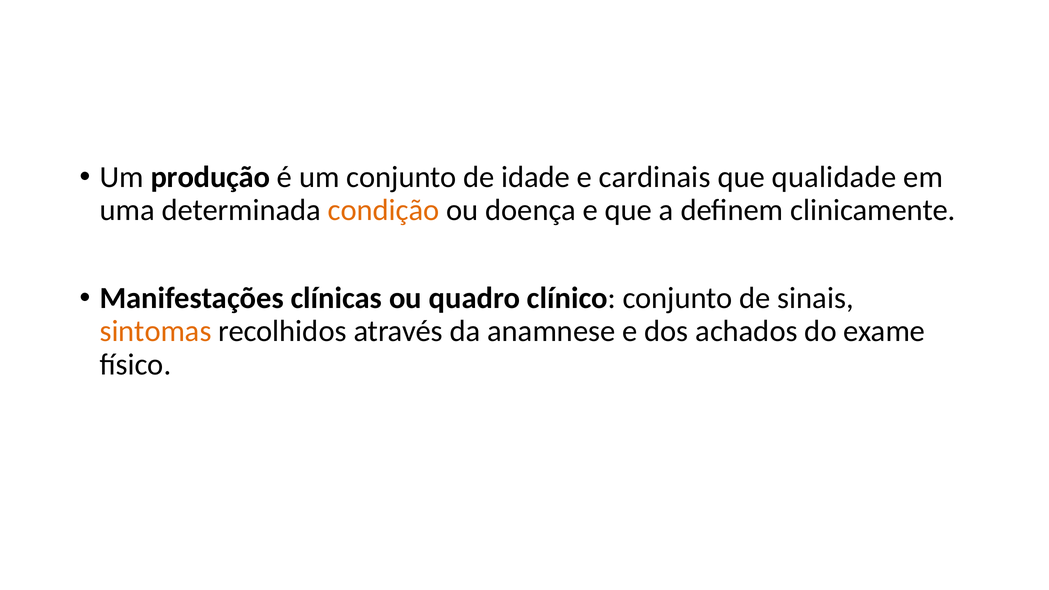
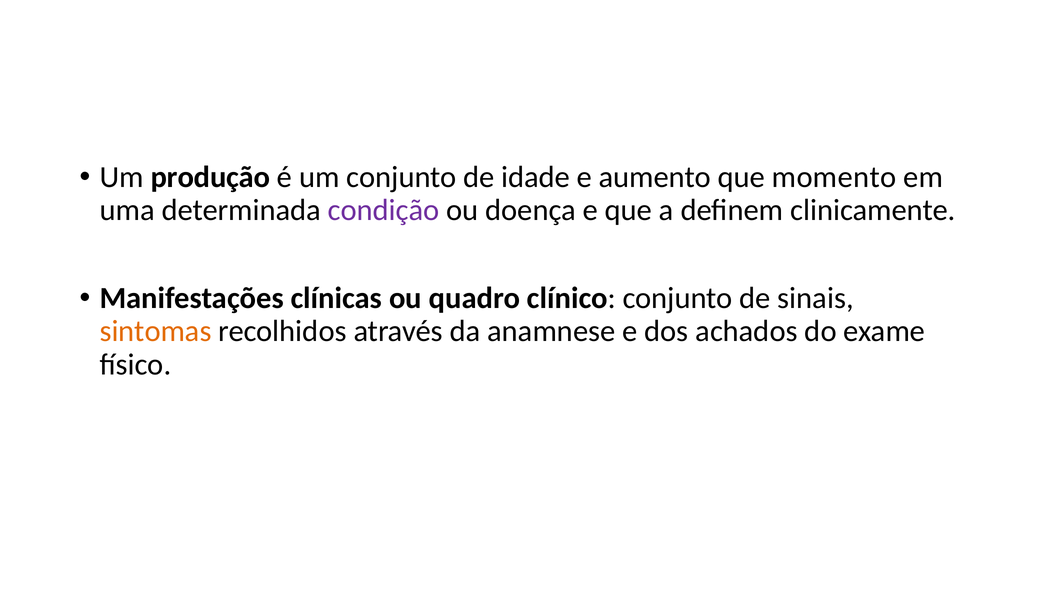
cardinais: cardinais -> aumento
qualidade: qualidade -> momento
condição colour: orange -> purple
